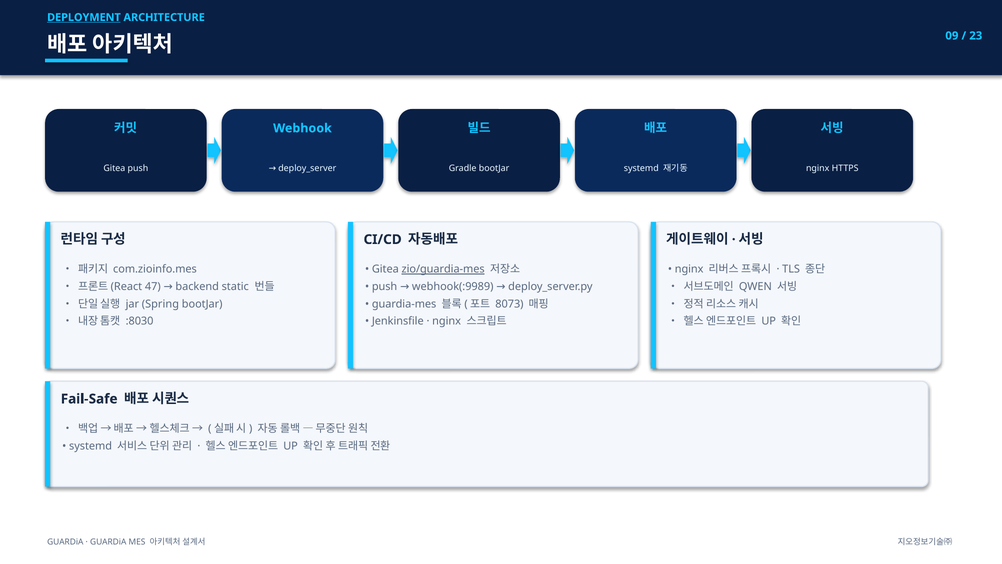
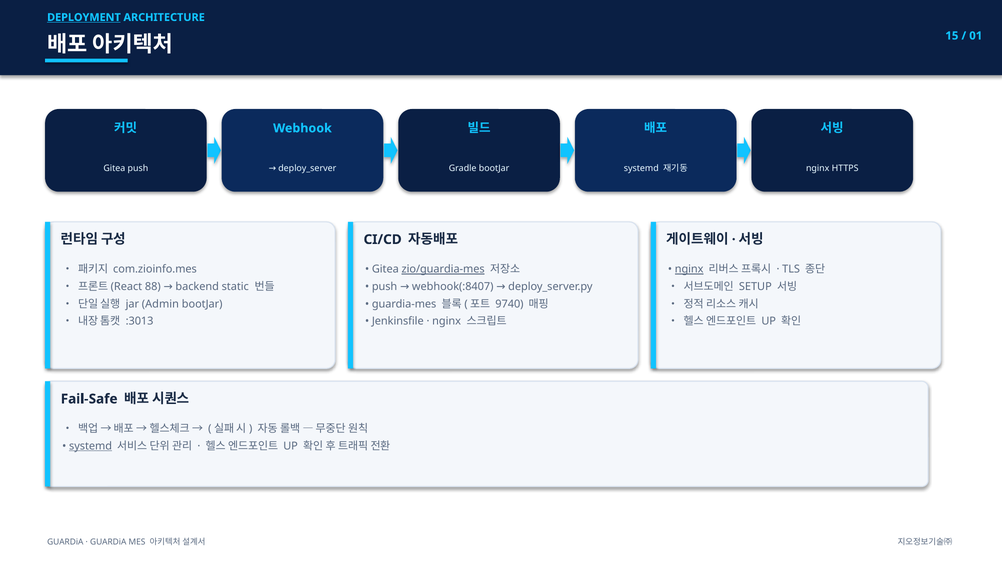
09: 09 -> 15
23: 23 -> 01
nginx at (689, 269) underline: none -> present
47: 47 -> 88
QWEN: QWEN -> SETUP
webhook(:9989: webhook(:9989 -> webhook(:8407
Spring: Spring -> Admin
8073: 8073 -> 9740
:8030: :8030 -> :3013
systemd at (91, 446) underline: none -> present
